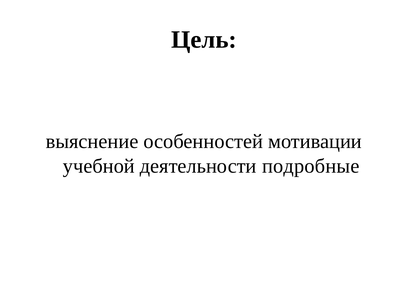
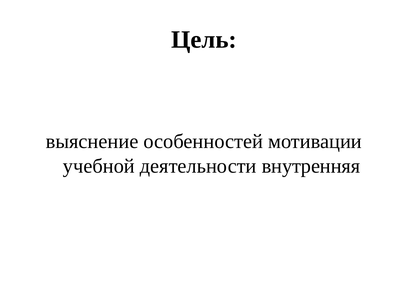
подробные: подробные -> внутренняя
